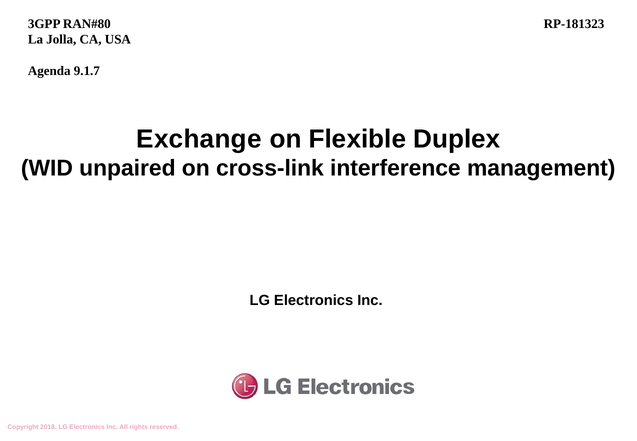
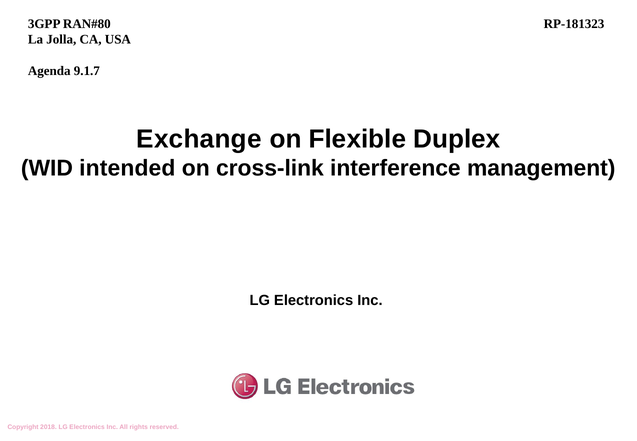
unpaired: unpaired -> intended
